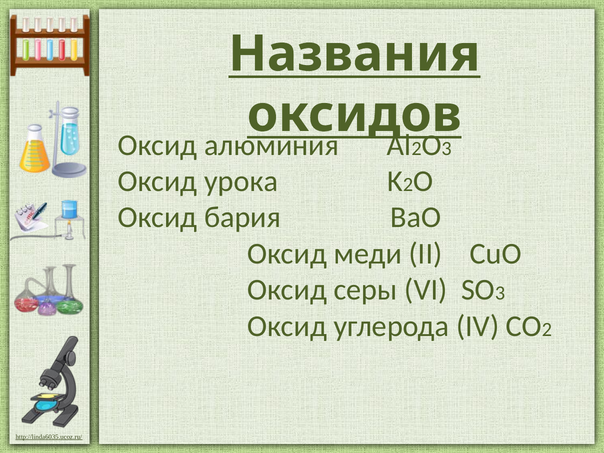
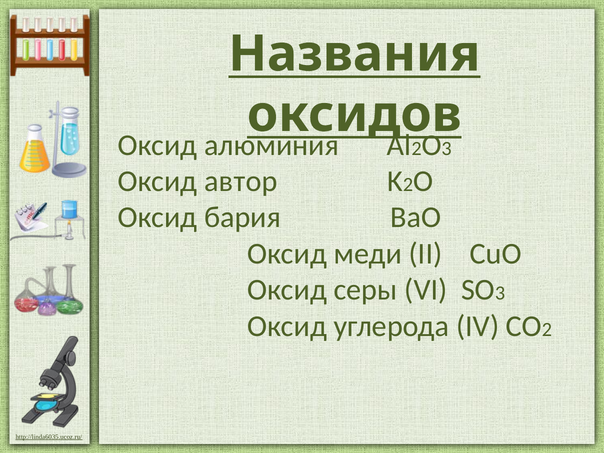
урока: урока -> автор
